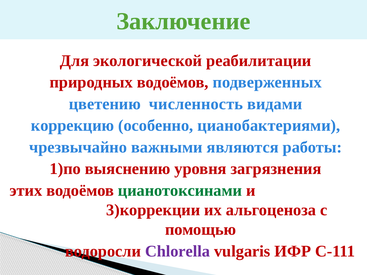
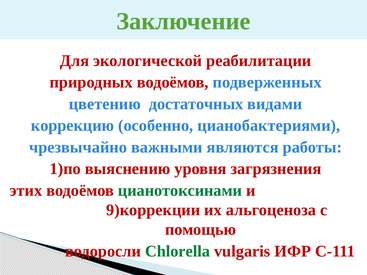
численность: численность -> достаточных
3)коррекции: 3)коррекции -> 9)коррекции
Chlorella colour: purple -> green
